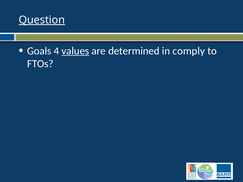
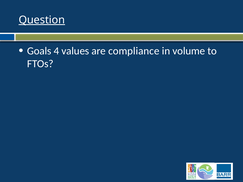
values underline: present -> none
determined: determined -> compliance
comply: comply -> volume
